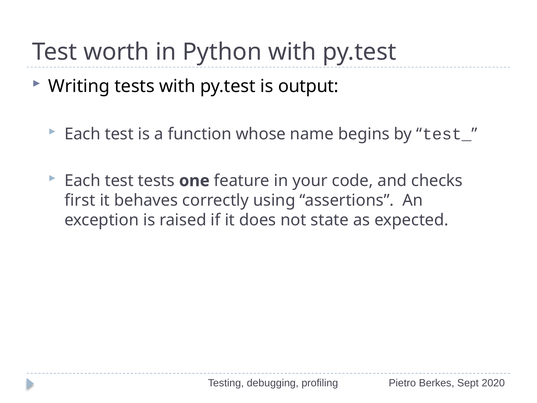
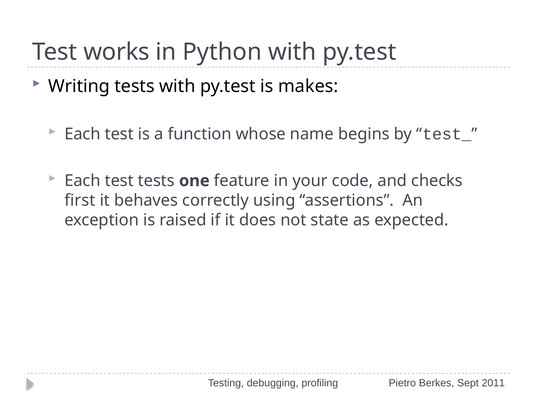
worth: worth -> works
output: output -> makes
2020: 2020 -> 2011
